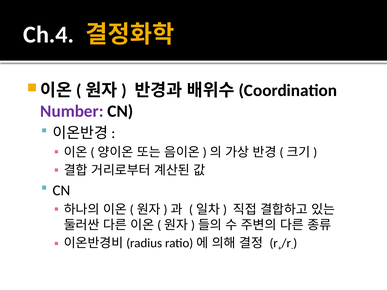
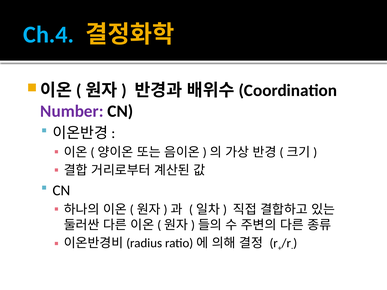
Ch.4 colour: white -> light blue
